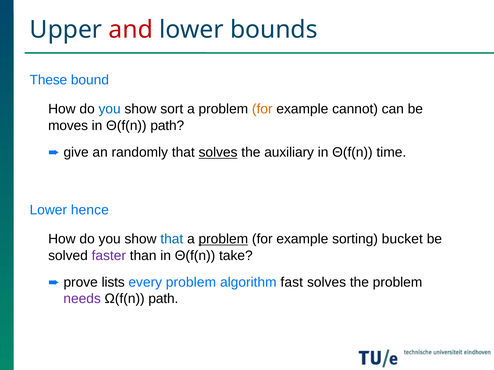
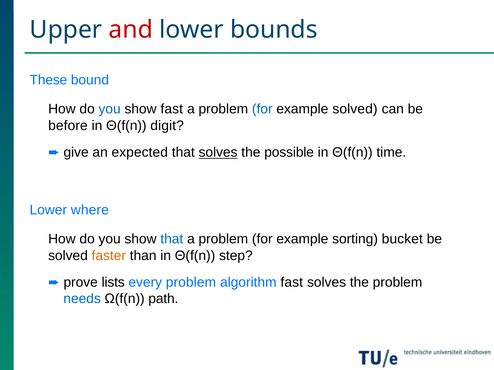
show sort: sort -> fast
for at (262, 109) colour: orange -> blue
example cannot: cannot -> solved
moves: moves -> before
Θ(f(n path: path -> digit
randomly: randomly -> expected
auxiliary: auxiliary -> possible
hence: hence -> where
problem at (223, 239) underline: present -> none
faster colour: purple -> orange
take: take -> step
needs colour: purple -> blue
